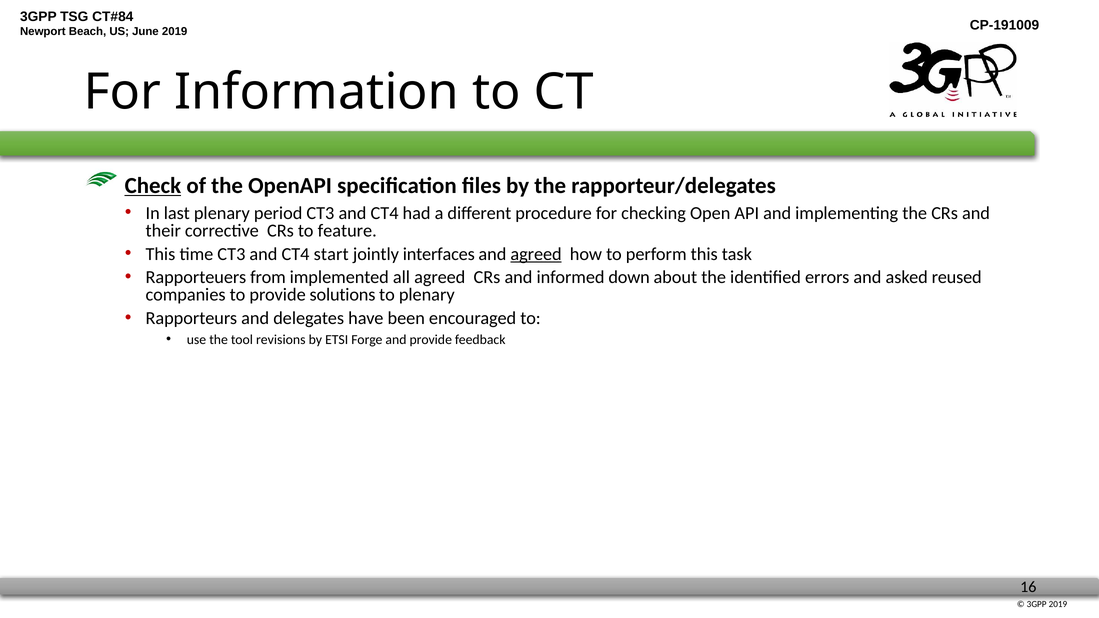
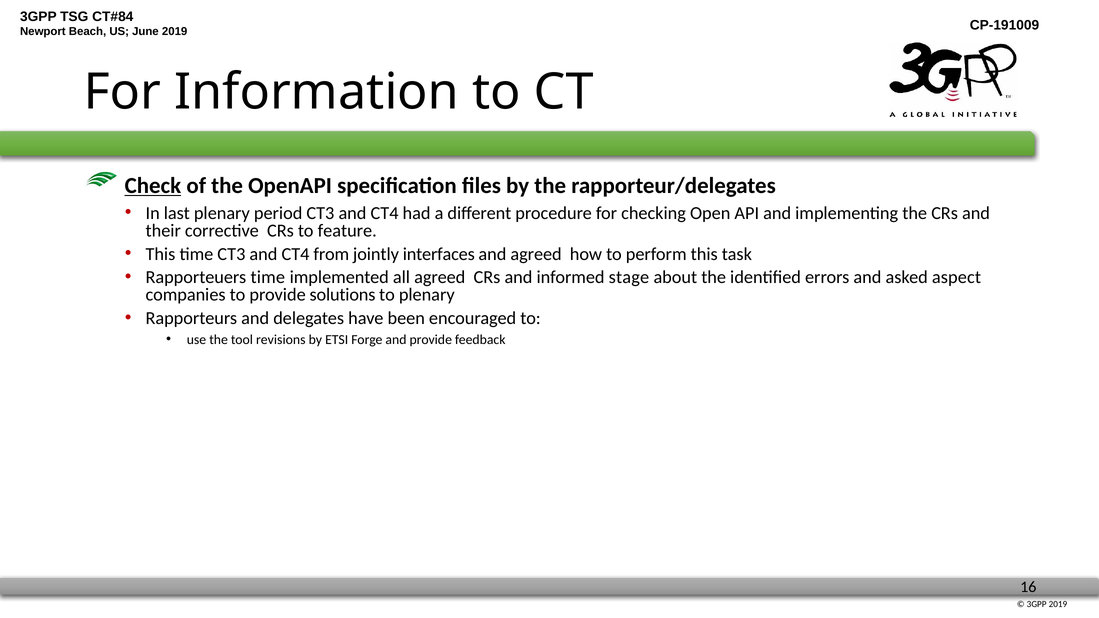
start: start -> from
agreed at (536, 254) underline: present -> none
Rapporteuers from: from -> time
down: down -> stage
reused: reused -> aspect
